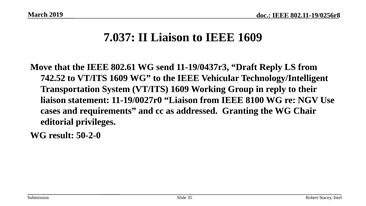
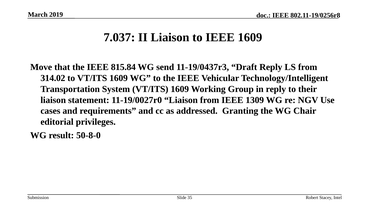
802.61: 802.61 -> 815.84
742.52: 742.52 -> 314.02
8100: 8100 -> 1309
50-2-0: 50-2-0 -> 50-8-0
